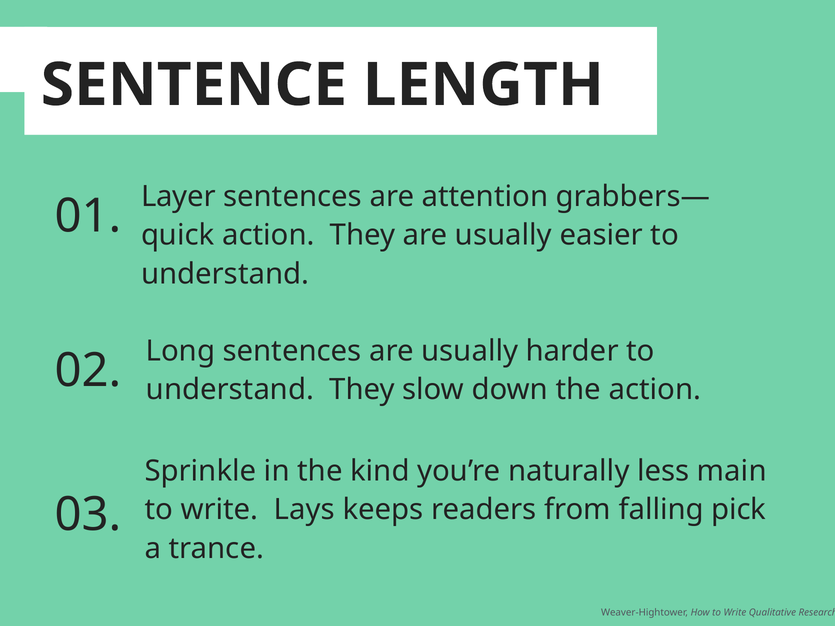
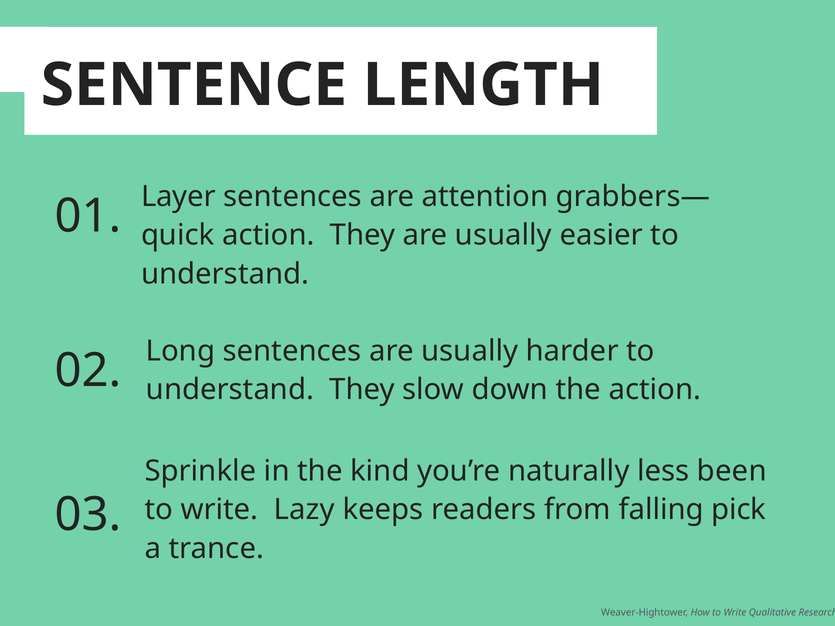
main: main -> been
Lays: Lays -> Lazy
